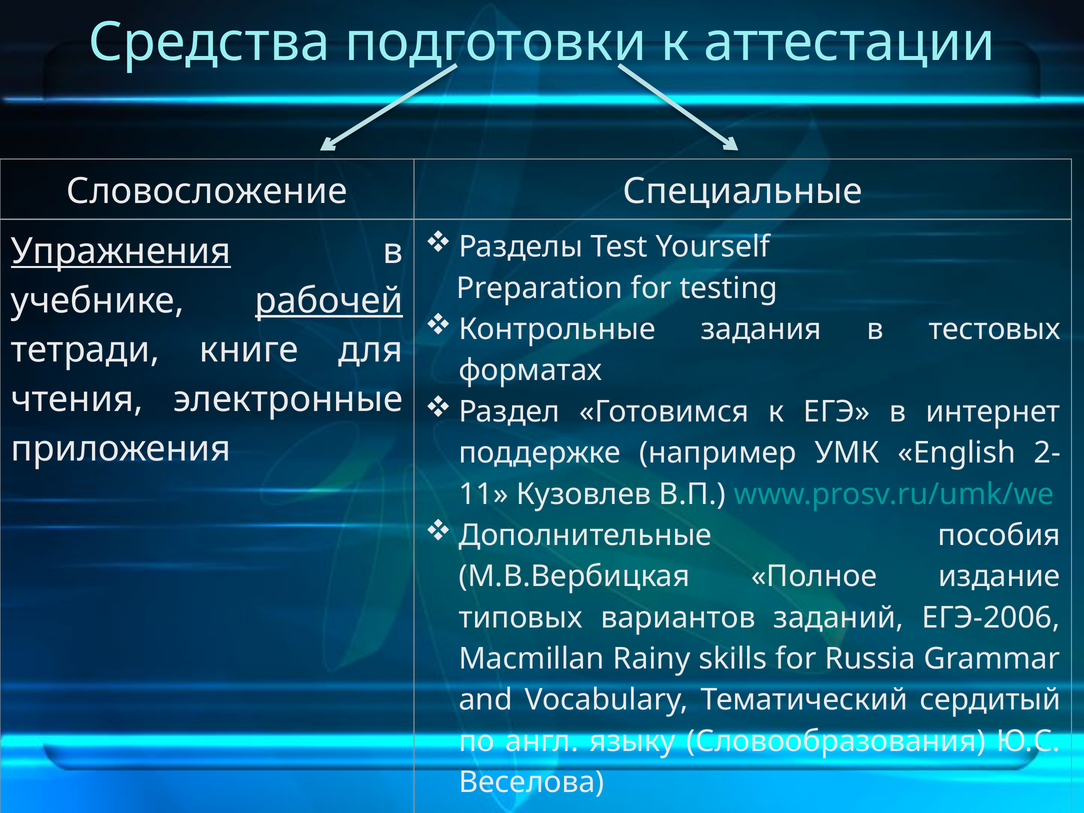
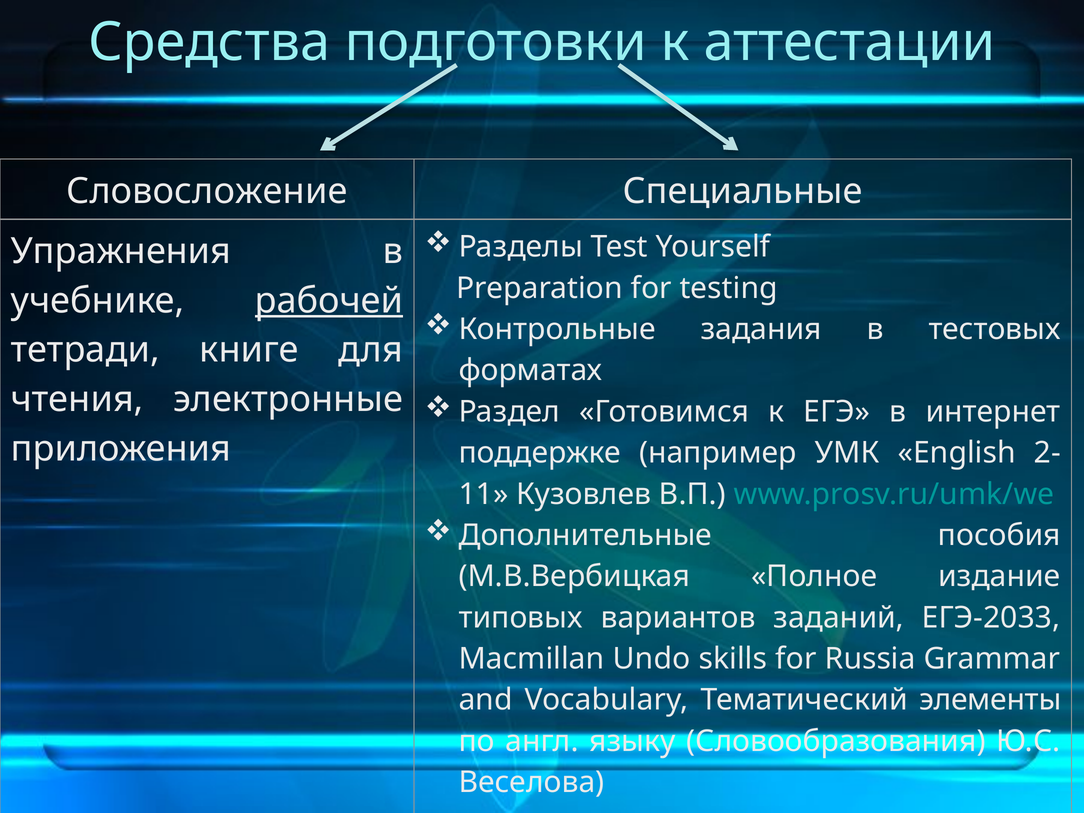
Упражнения underline: present -> none
ЕГЭ-2006: ЕГЭ-2006 -> ЕГЭ-2033
Rainy: Rainy -> Undo
сердитый: сердитый -> элементы
